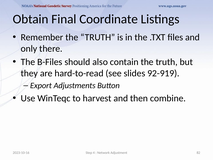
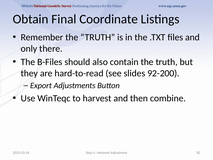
92-919: 92-919 -> 92-200
